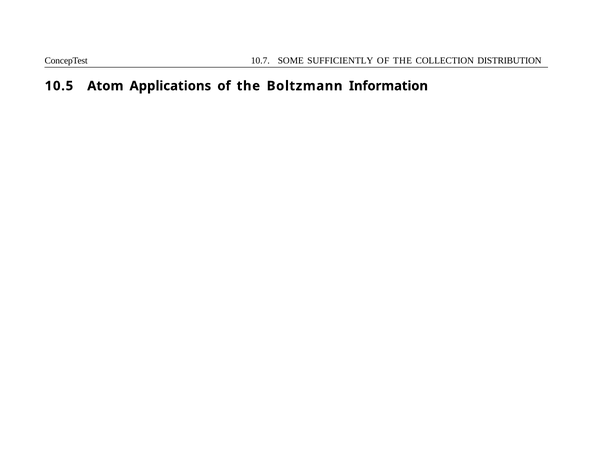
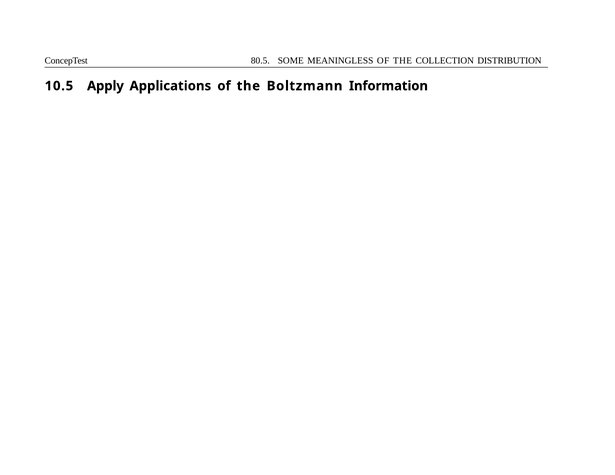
10.7: 10.7 -> 80.5
SUFFICIENTLY: SUFFICIENTLY -> MEANINGLESS
Atom: Atom -> Apply
